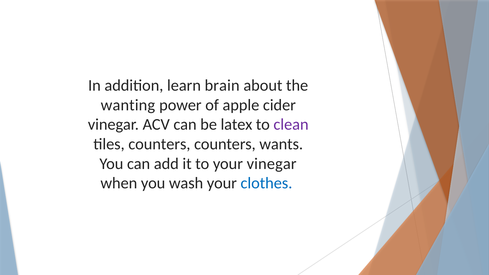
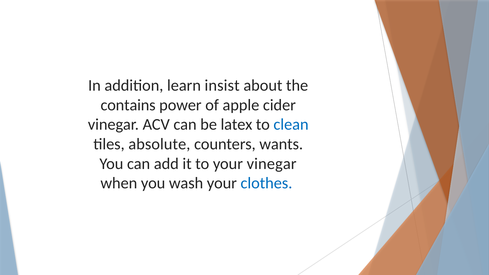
brain: brain -> insist
wanting: wanting -> contains
clean colour: purple -> blue
tiles counters: counters -> absolute
